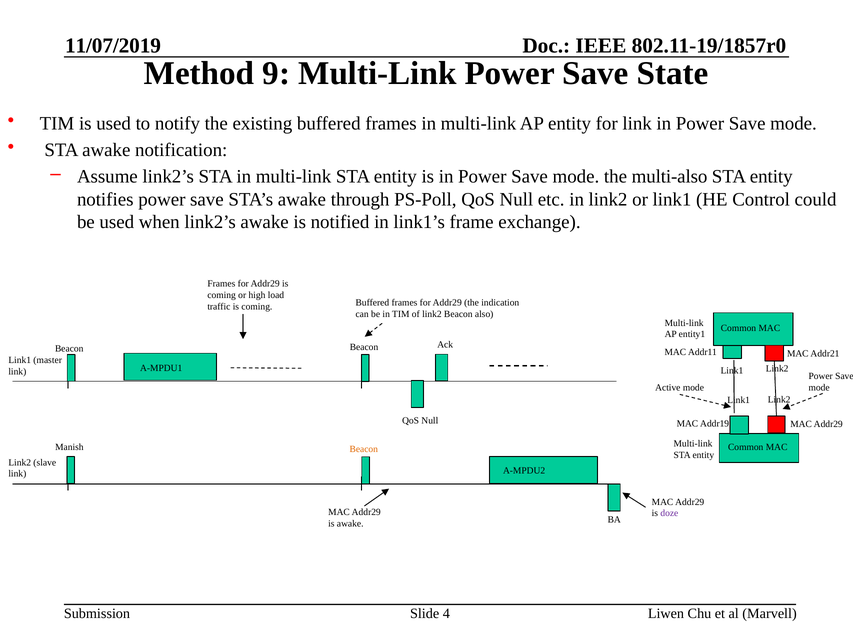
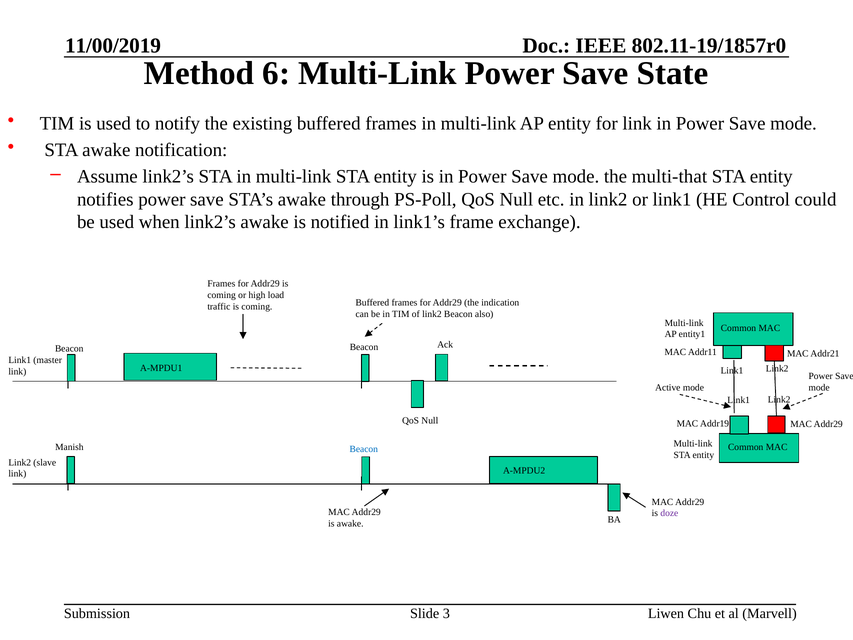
11/07/2019: 11/07/2019 -> 11/00/2019
9: 9 -> 6
multi-also: multi-also -> multi-that
Beacon at (364, 449) colour: orange -> blue
4: 4 -> 3
